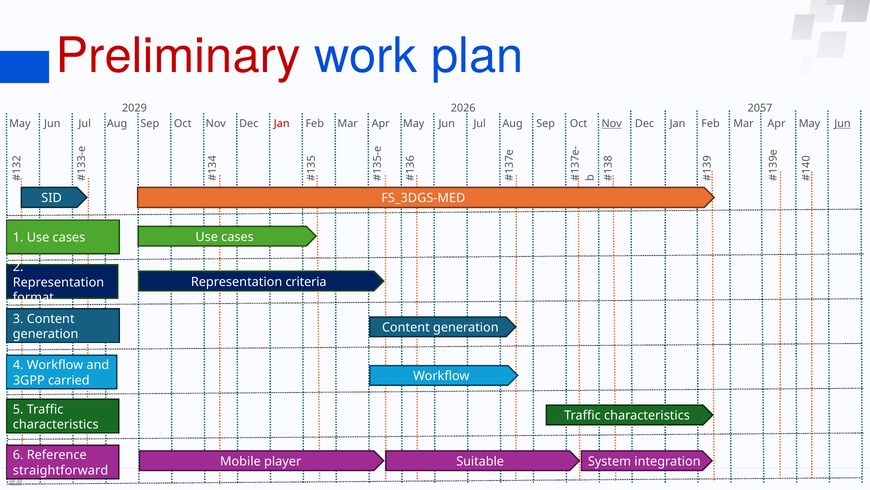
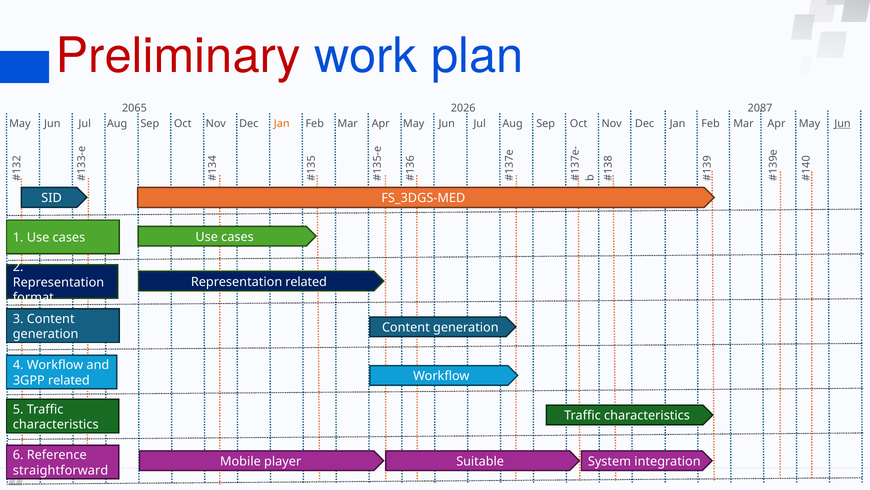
2029: 2029 -> 2065
2057: 2057 -> 2087
Jan at (282, 123) colour: red -> orange
Nov at (612, 123) underline: present -> none
Representation criteria: criteria -> related
3GPP carried: carried -> related
